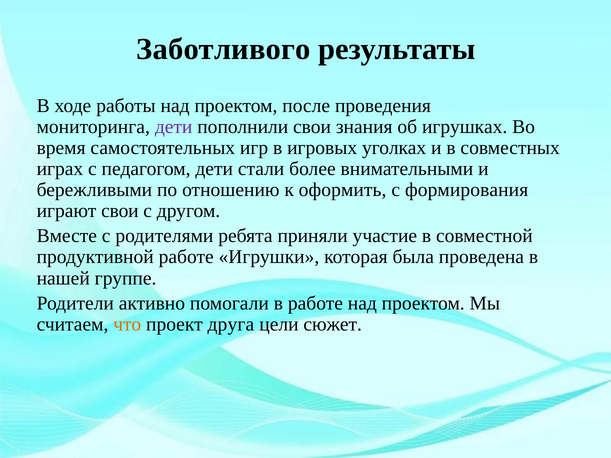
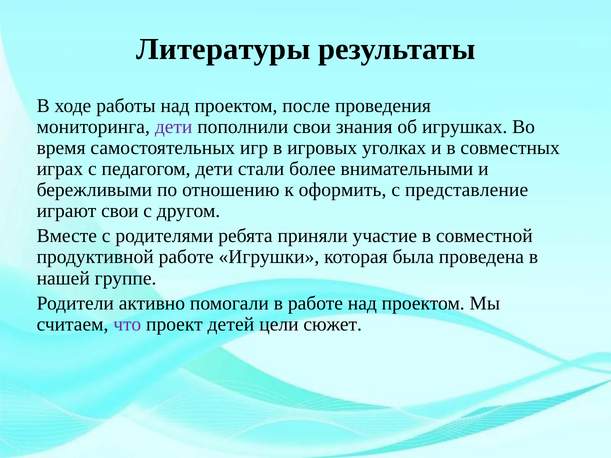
Заботливого: Заботливого -> Литературы
формирования: формирования -> представление
что colour: orange -> purple
друга: друга -> детей
